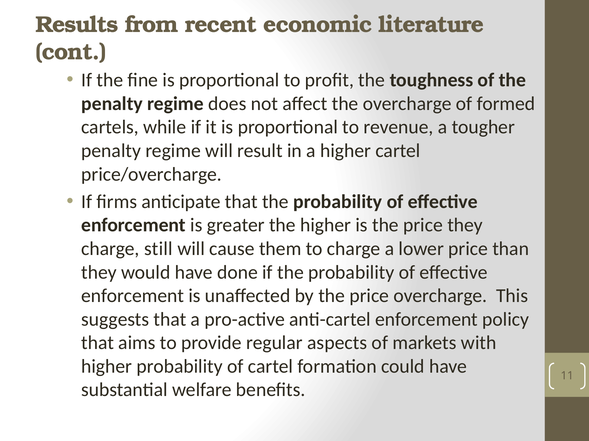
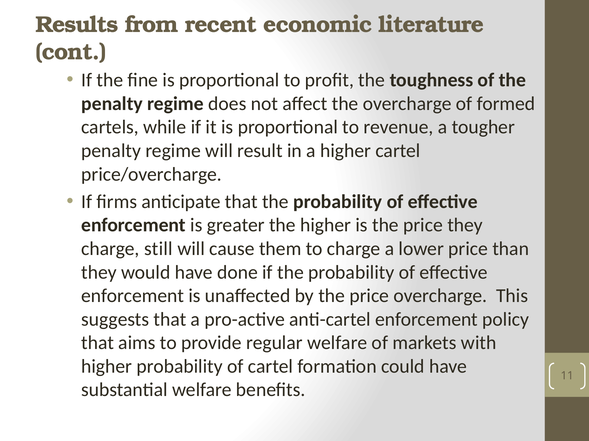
regular aspects: aspects -> welfare
